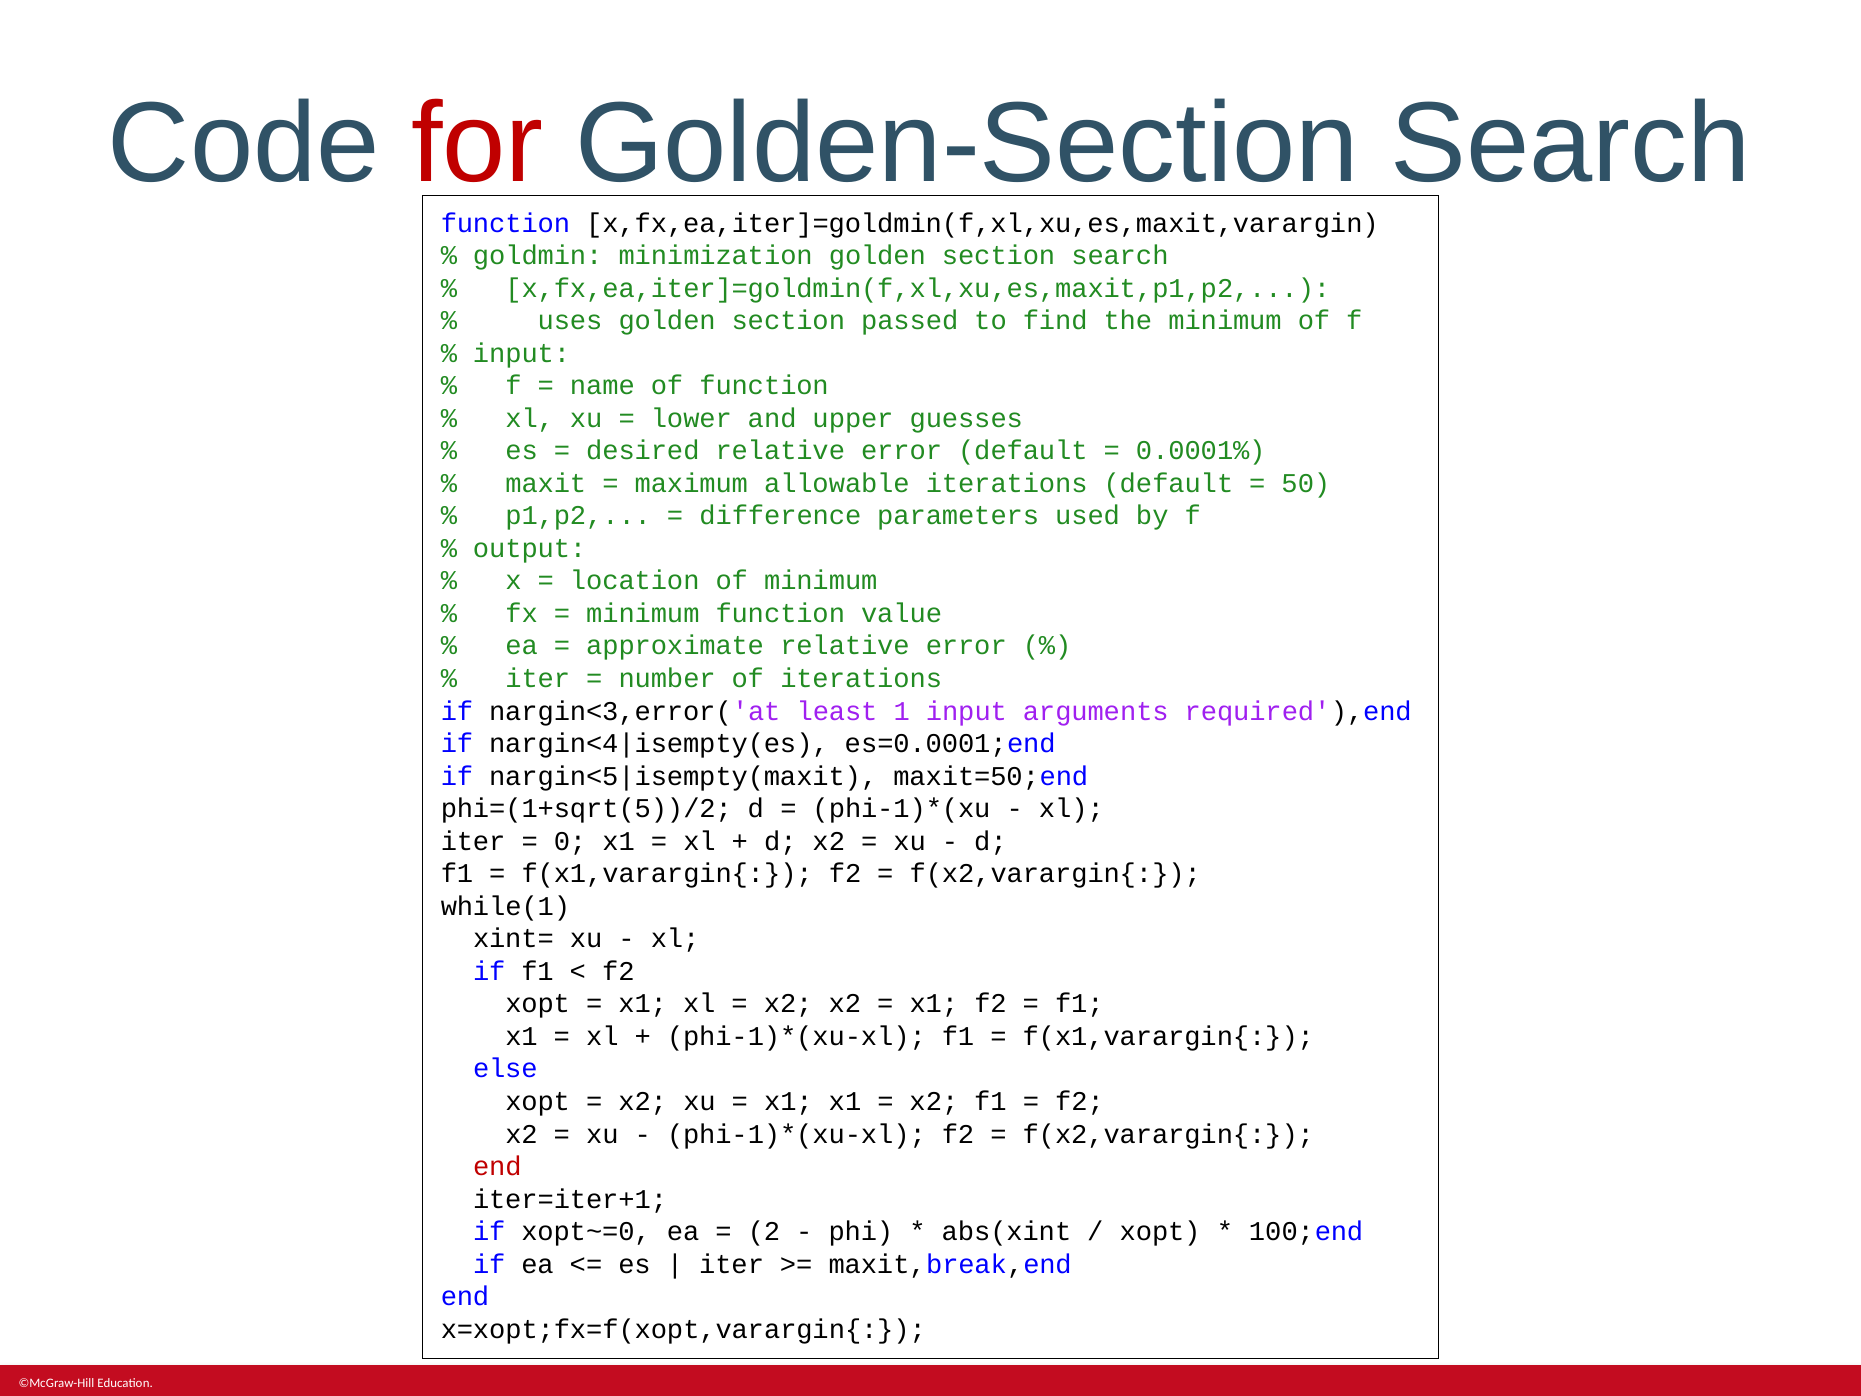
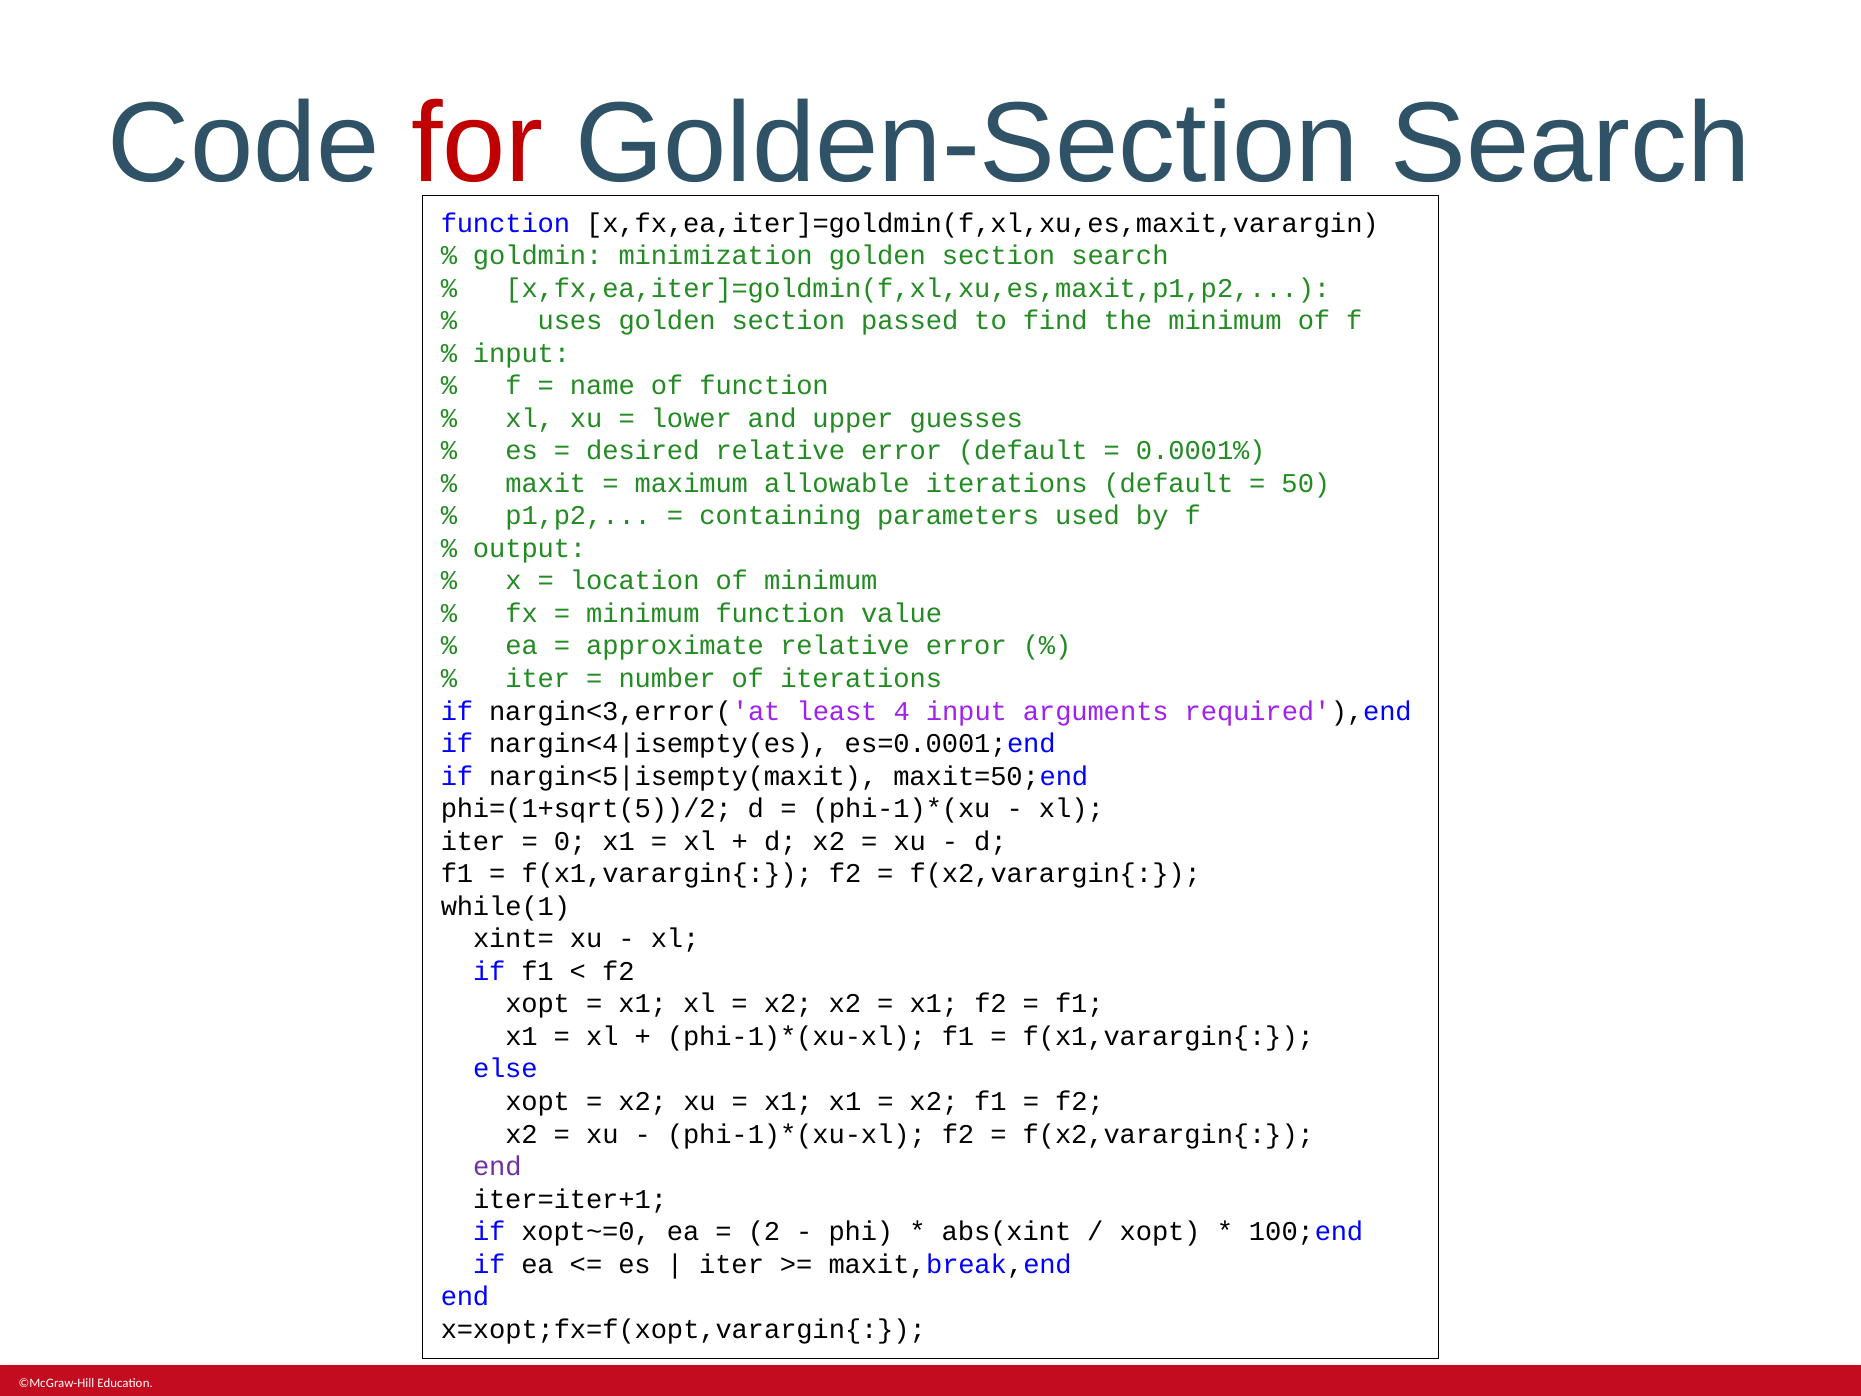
difference: difference -> containing
1: 1 -> 4
end at (497, 1166) colour: red -> purple
